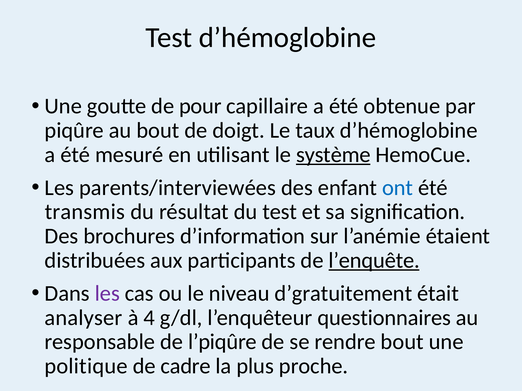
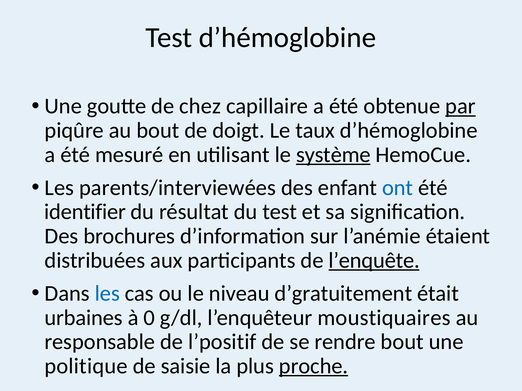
pour: pour -> chez
par underline: none -> present
transmis: transmis -> identifier
les at (107, 294) colour: purple -> blue
analyser: analyser -> urbaines
4: 4 -> 0
questionnaires: questionnaires -> moustiquaires
l’piqûre: l’piqûre -> l’positif
cadre: cadre -> saisie
proche underline: none -> present
